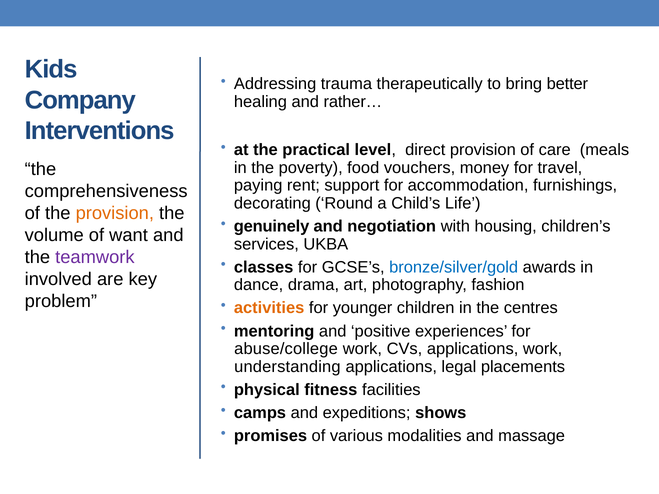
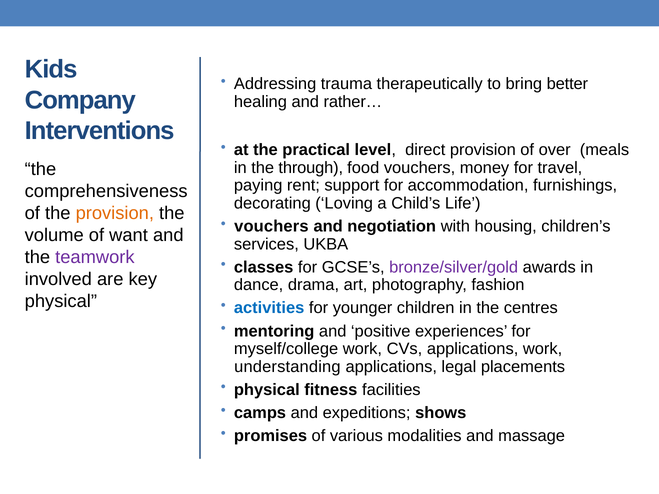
care: care -> over
poverty: poverty -> through
Round: Round -> Loving
genuinely at (272, 226): genuinely -> vouchers
bronze/silver/gold colour: blue -> purple
problem at (61, 301): problem -> physical
activities colour: orange -> blue
abuse/college: abuse/college -> myself/college
